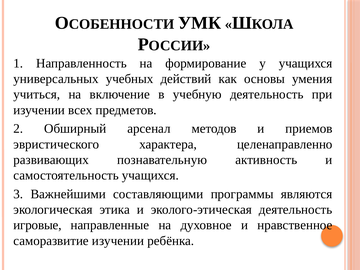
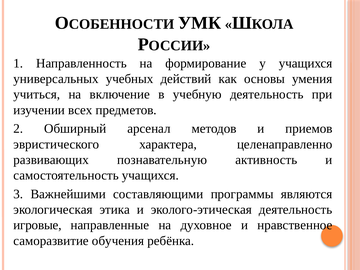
саморазвитие изучении: изучении -> обучения
